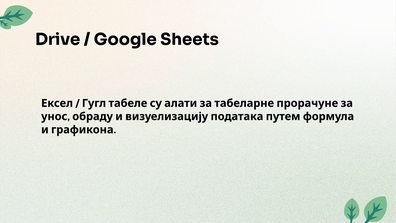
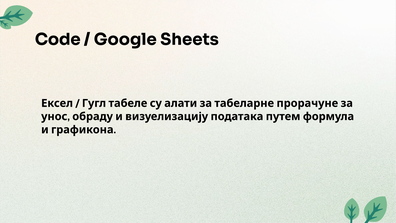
Drive: Drive -> Code
